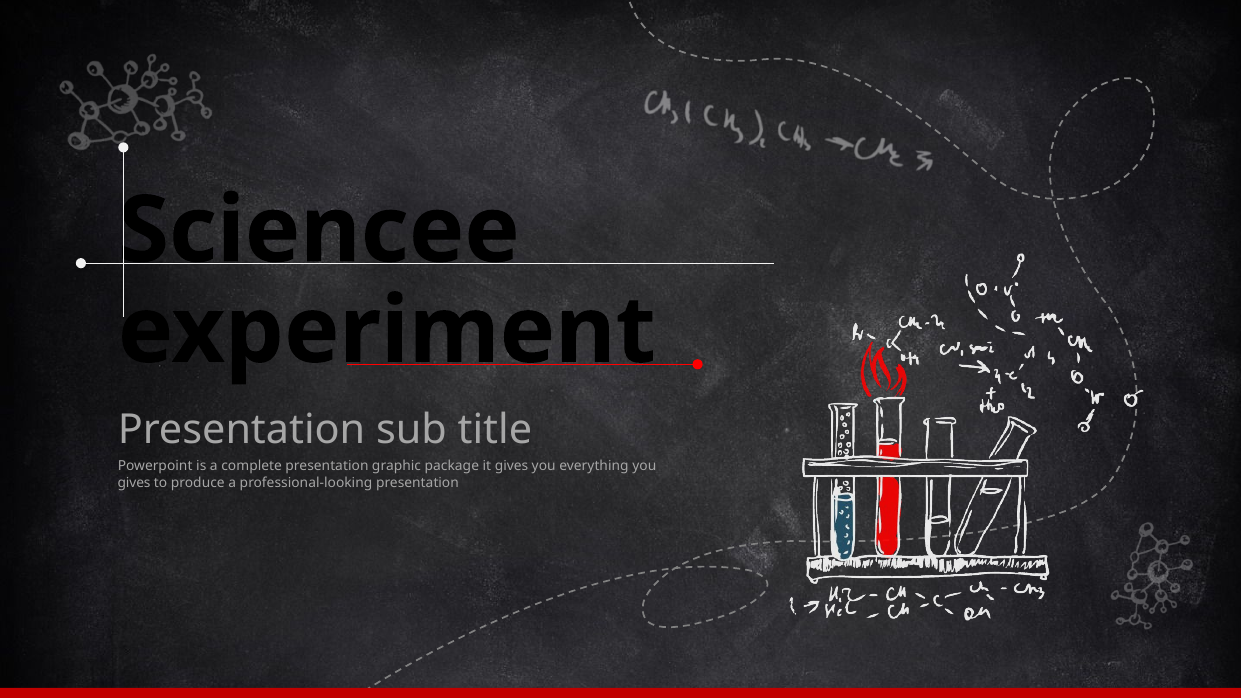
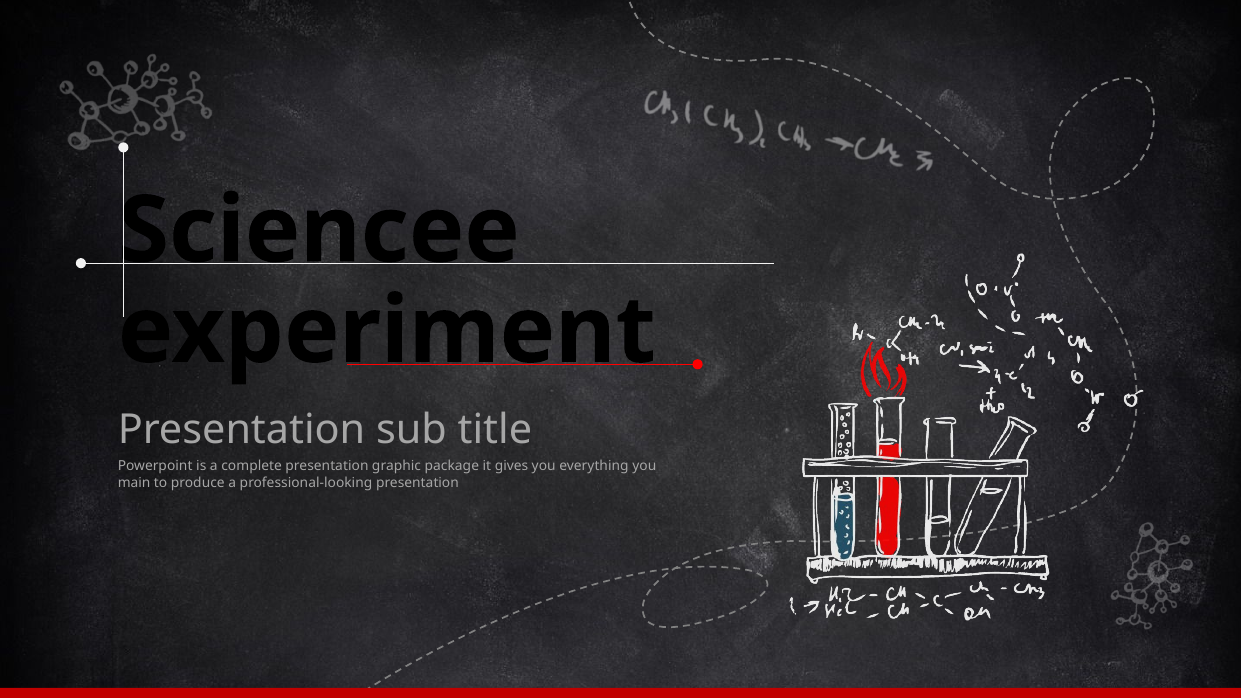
gives at (134, 483): gives -> main
